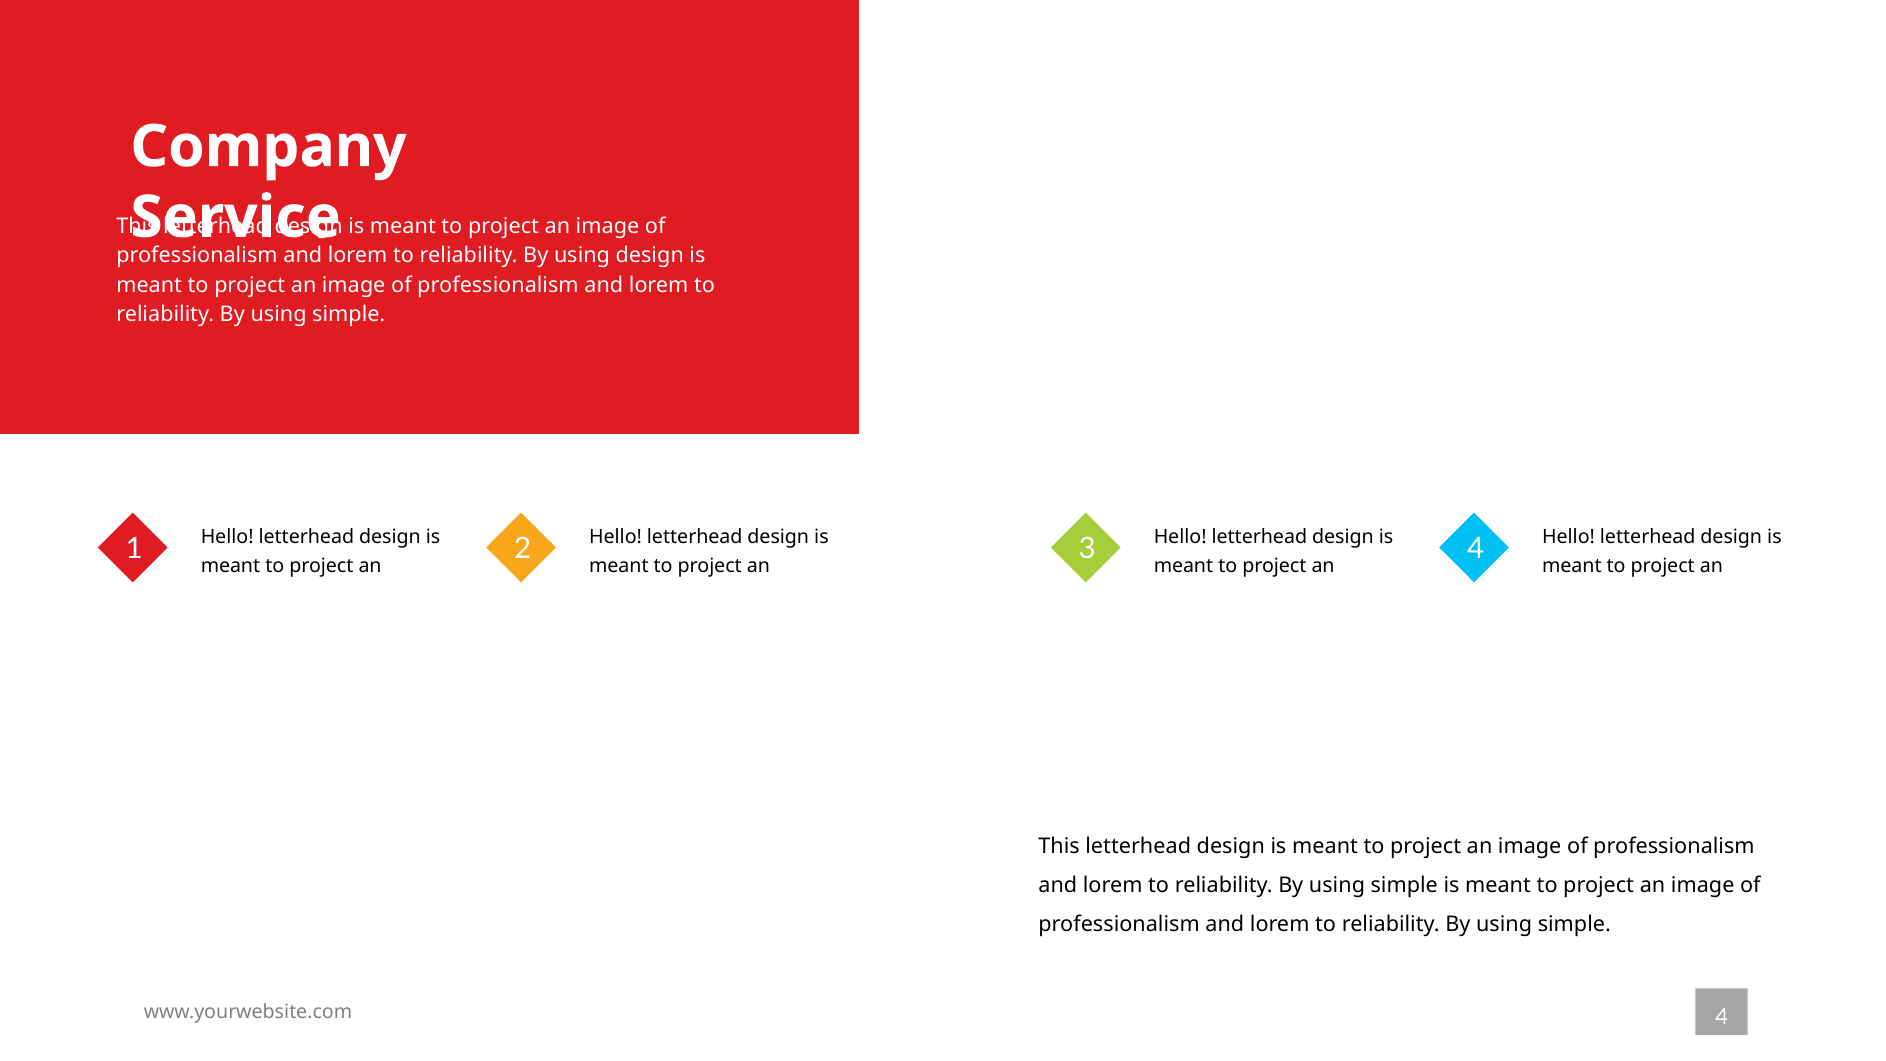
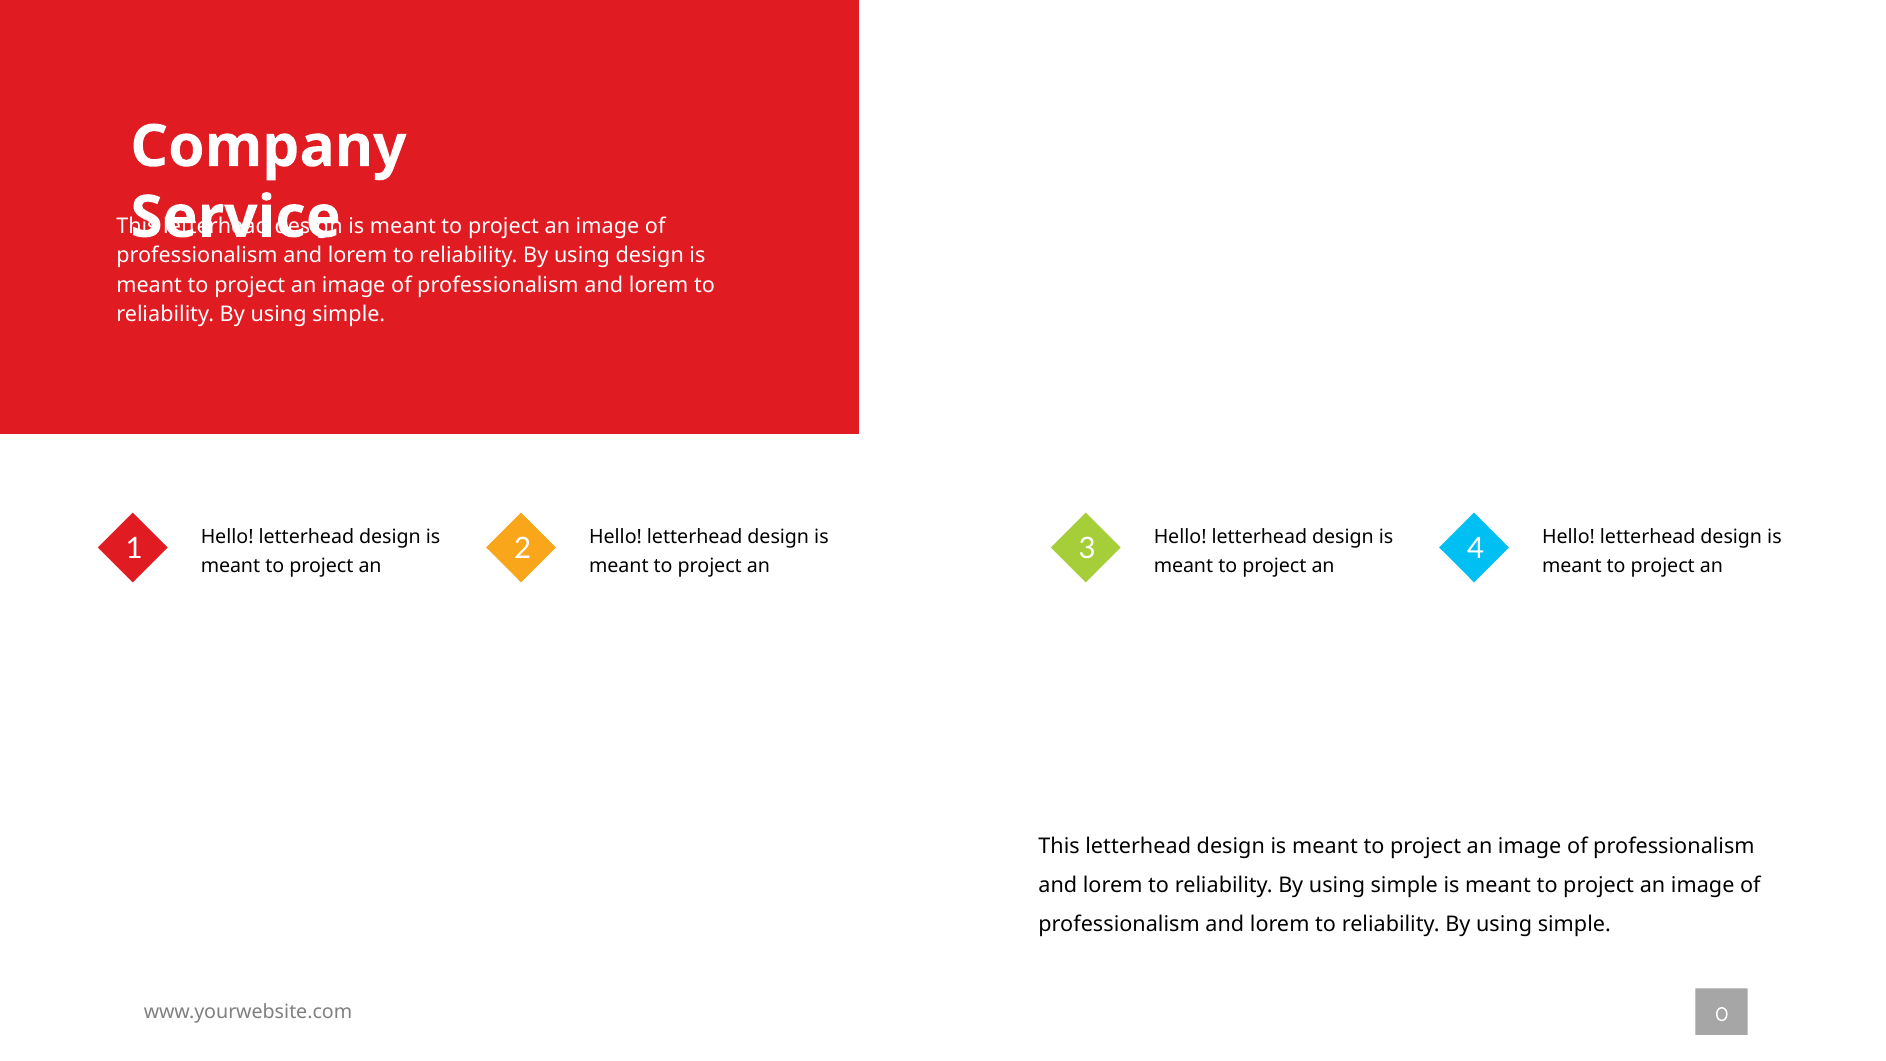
www.yourwebsite.com 4: 4 -> 0
